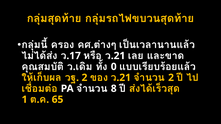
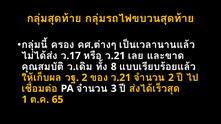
0: 0 -> 8
8: 8 -> 3
